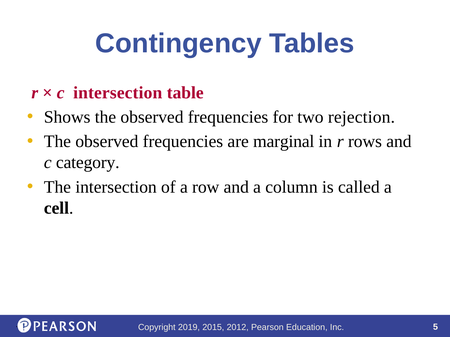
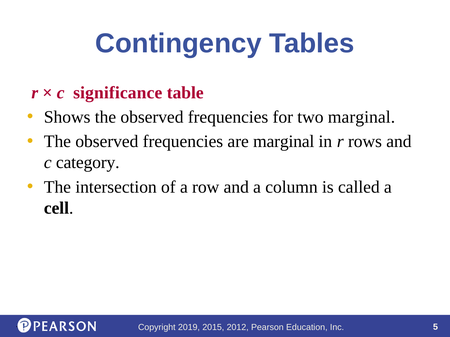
c intersection: intersection -> significance
two rejection: rejection -> marginal
